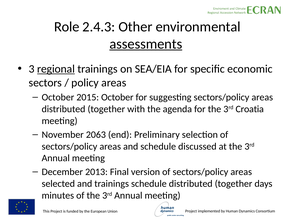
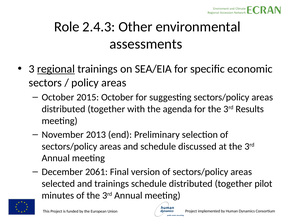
assessments underline: present -> none
Croatia: Croatia -> Results
2063: 2063 -> 2013
2013: 2013 -> 2061
days: days -> pilot
